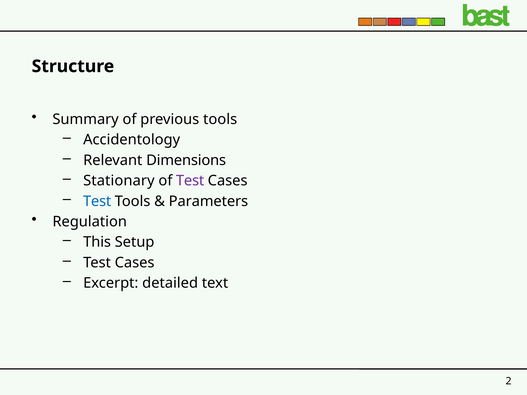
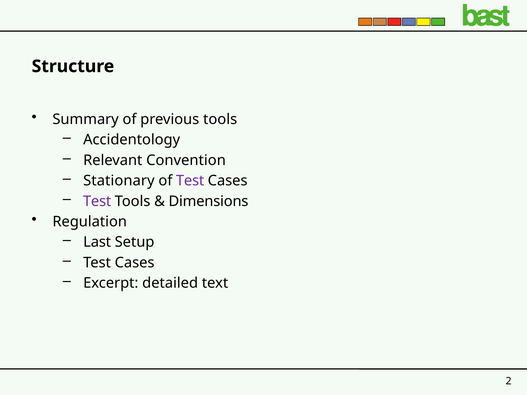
Dimensions: Dimensions -> Convention
Test at (97, 201) colour: blue -> purple
Parameters: Parameters -> Dimensions
This: This -> Last
